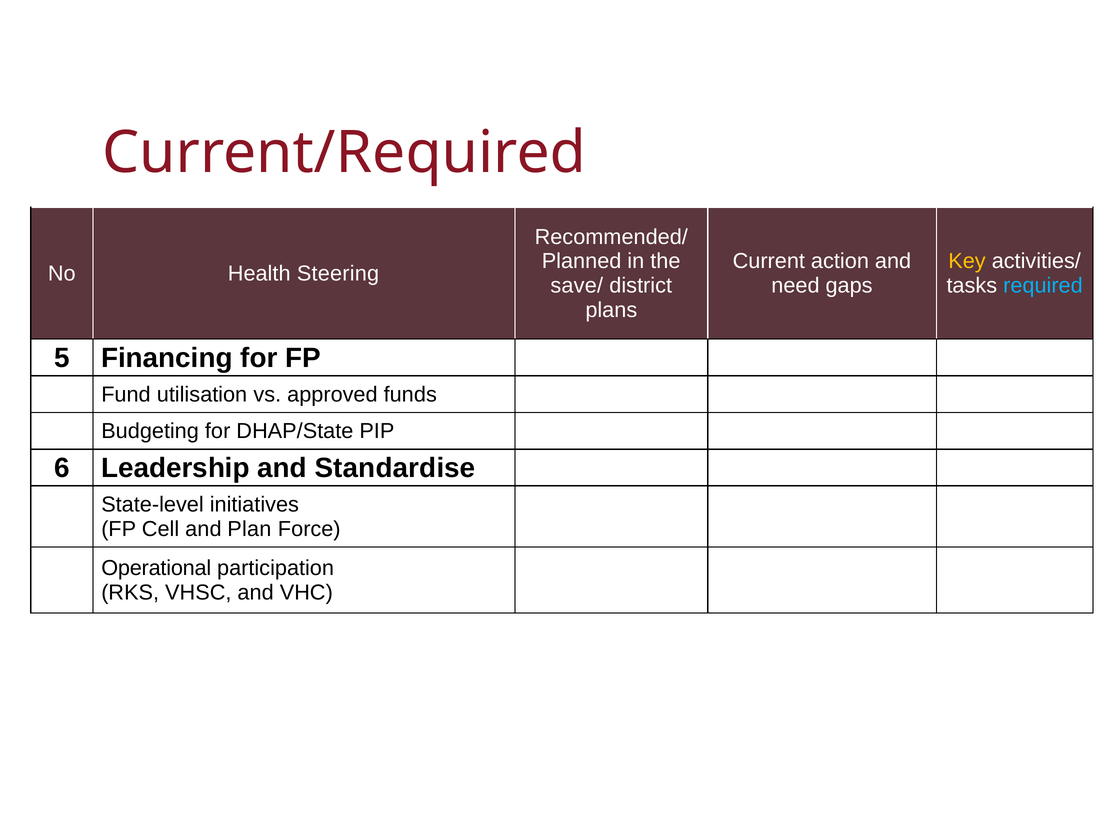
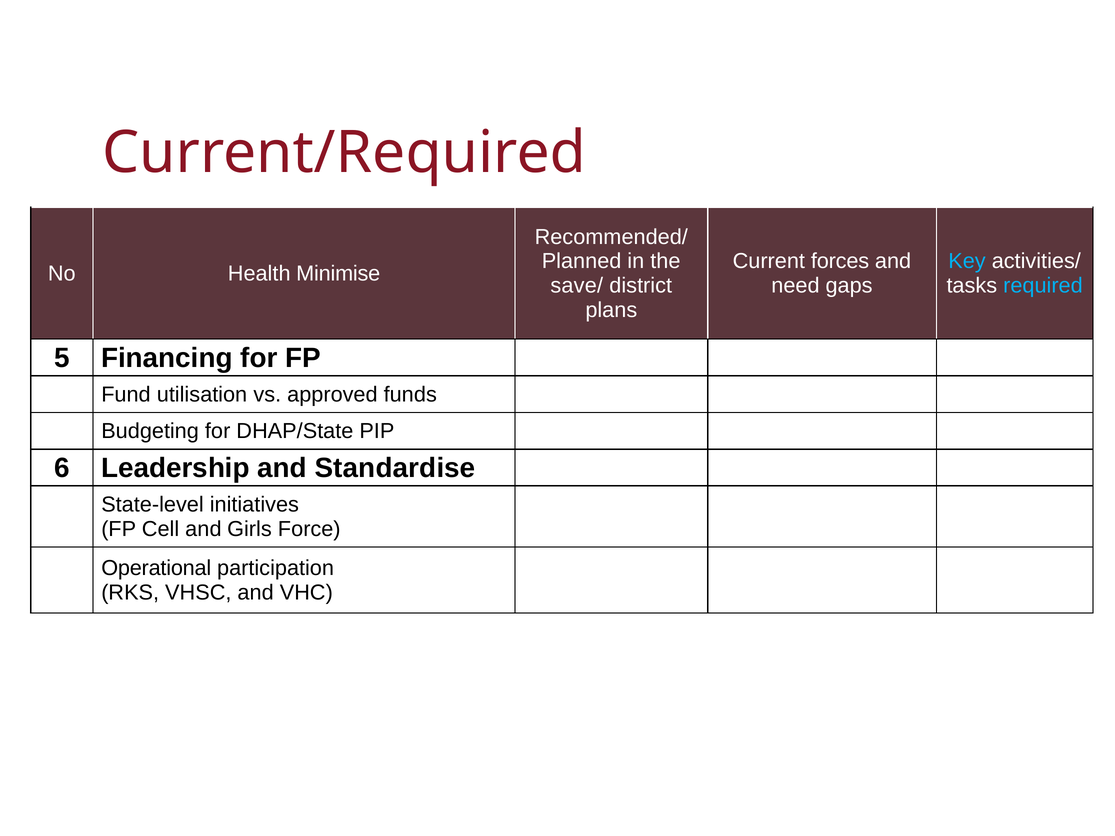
action: action -> forces
Key colour: yellow -> light blue
Steering: Steering -> Minimise
Plan: Plan -> Girls
